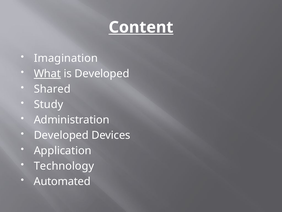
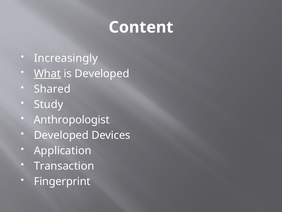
Content underline: present -> none
Imagination: Imagination -> Increasingly
Administration: Administration -> Anthropologist
Technology: Technology -> Transaction
Automated: Automated -> Fingerprint
